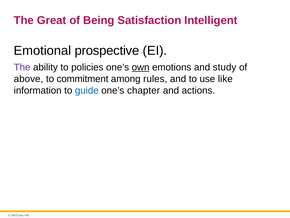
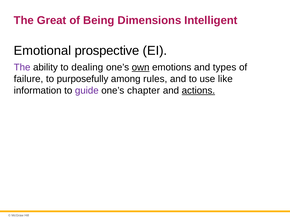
Satisfaction: Satisfaction -> Dimensions
policies: policies -> dealing
study: study -> types
above: above -> failure
commitment: commitment -> purposefully
guide colour: blue -> purple
actions underline: none -> present
